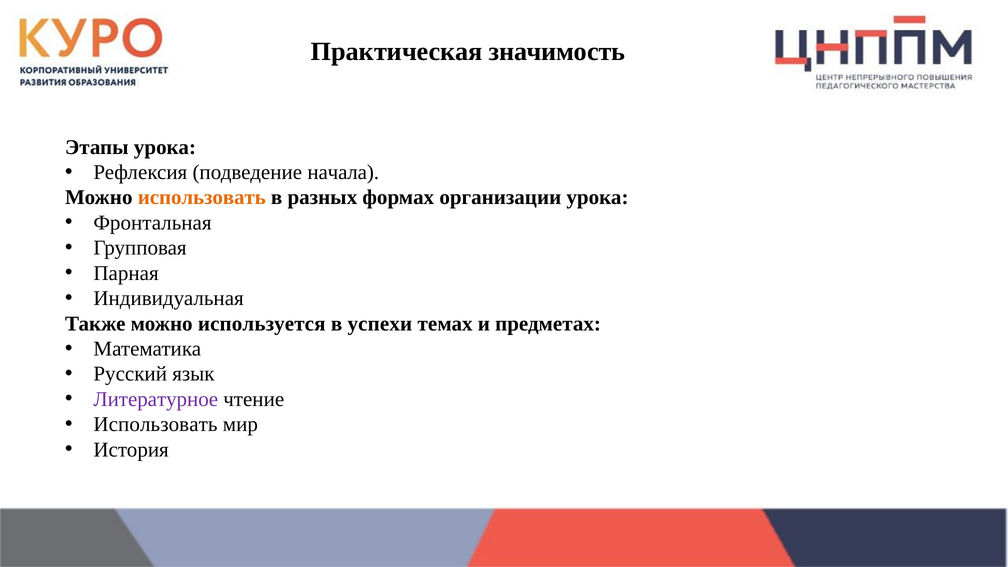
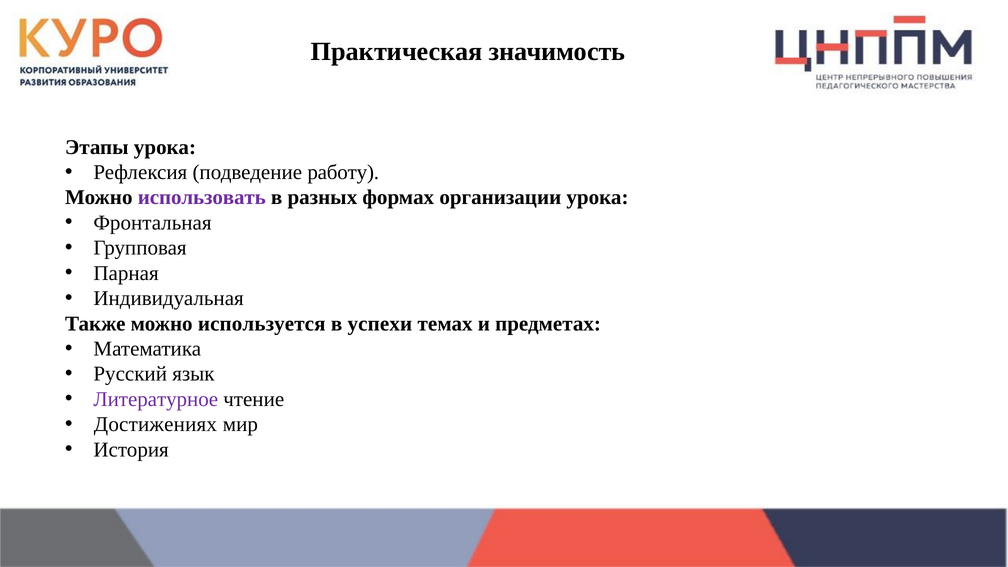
начала: начала -> работу
использовать at (202, 198) colour: orange -> purple
Использовать at (155, 424): Использовать -> Достижениях
